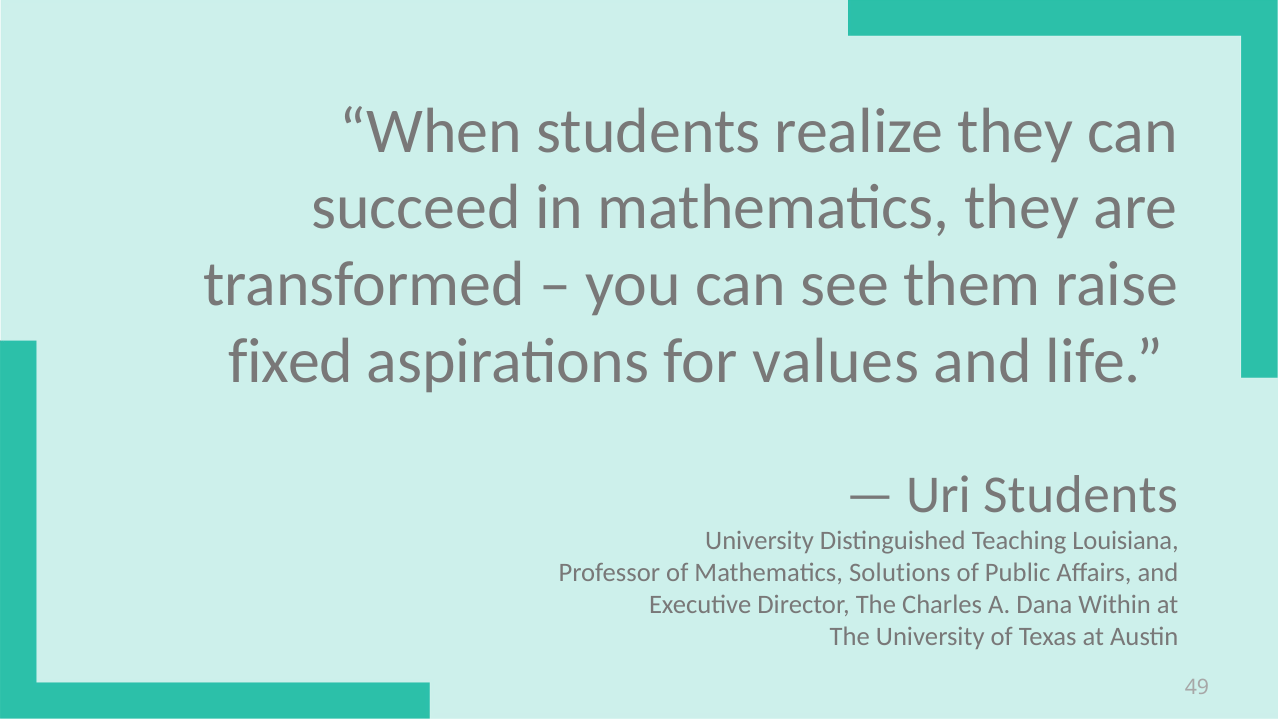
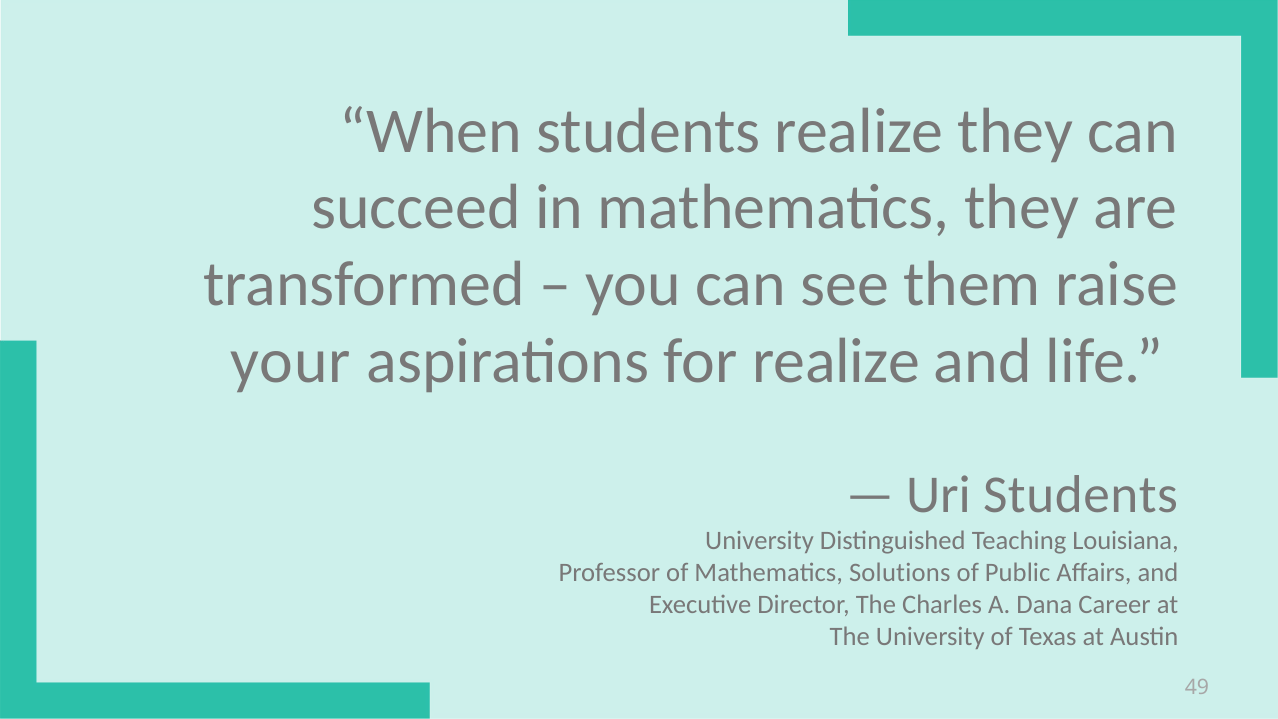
fixed: fixed -> your
for values: values -> realize
Within: Within -> Career
